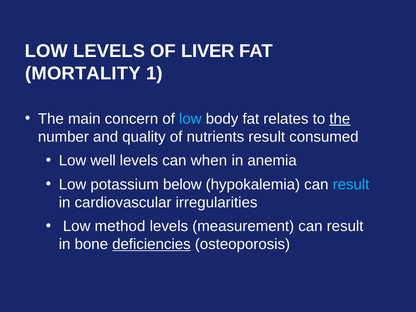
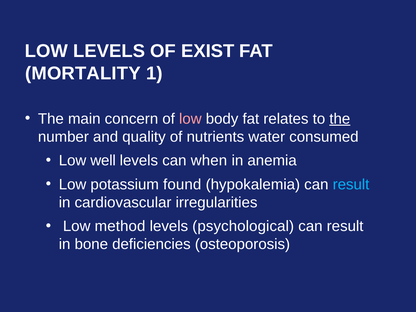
LIVER: LIVER -> EXIST
low at (190, 119) colour: light blue -> pink
nutrients result: result -> water
below: below -> found
measurement: measurement -> psychological
deficiencies underline: present -> none
